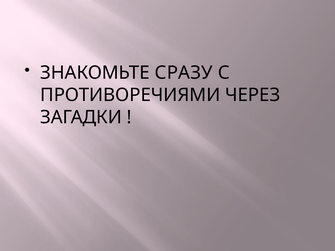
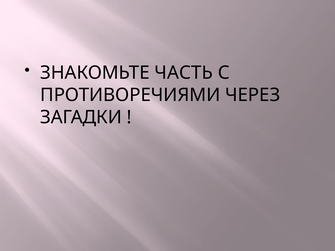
СРАЗУ: СРАЗУ -> ЧАСТЬ
